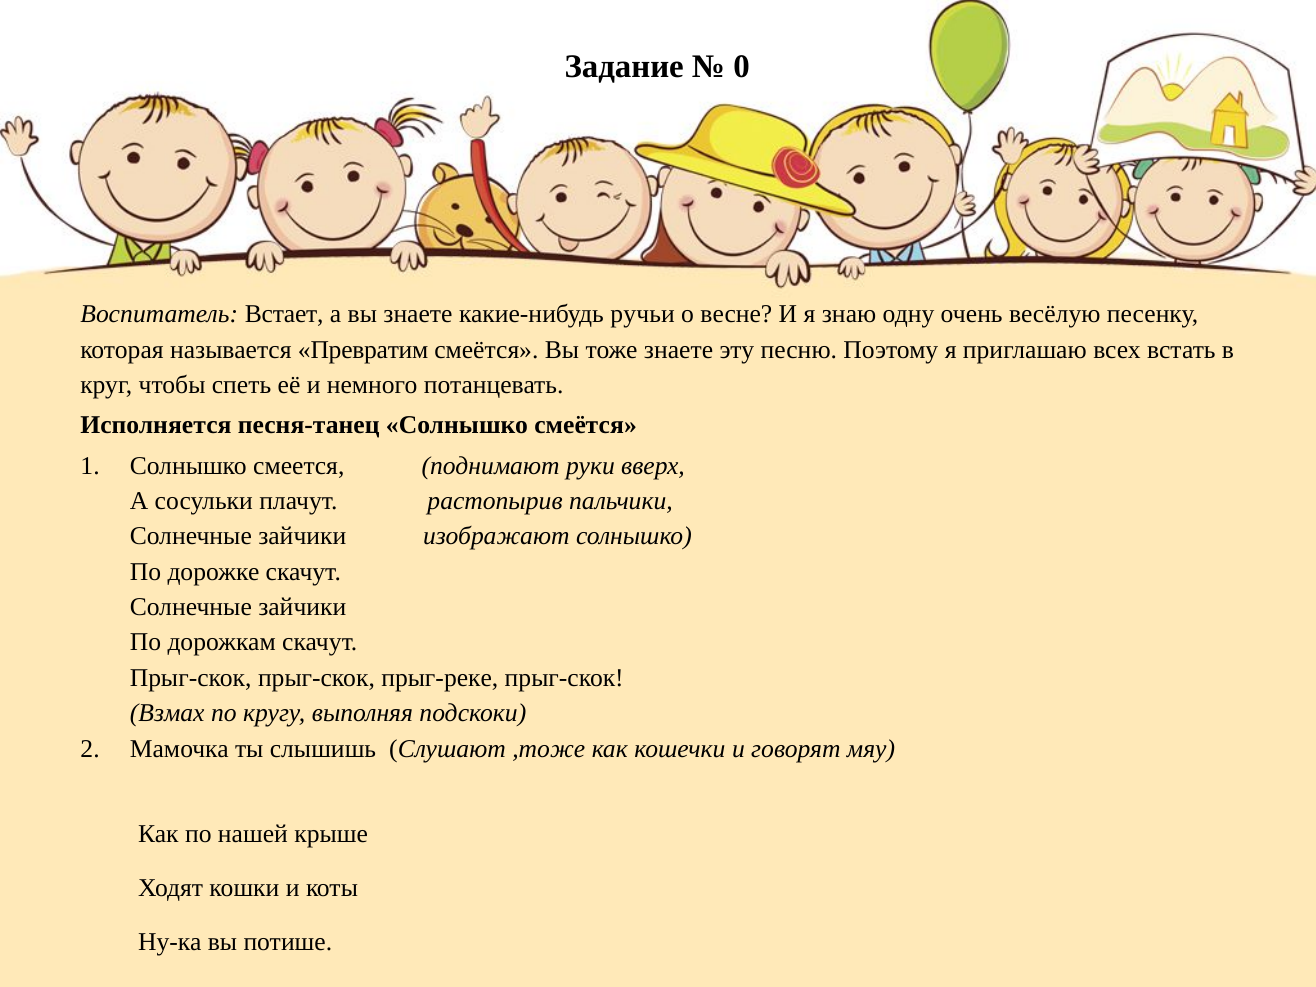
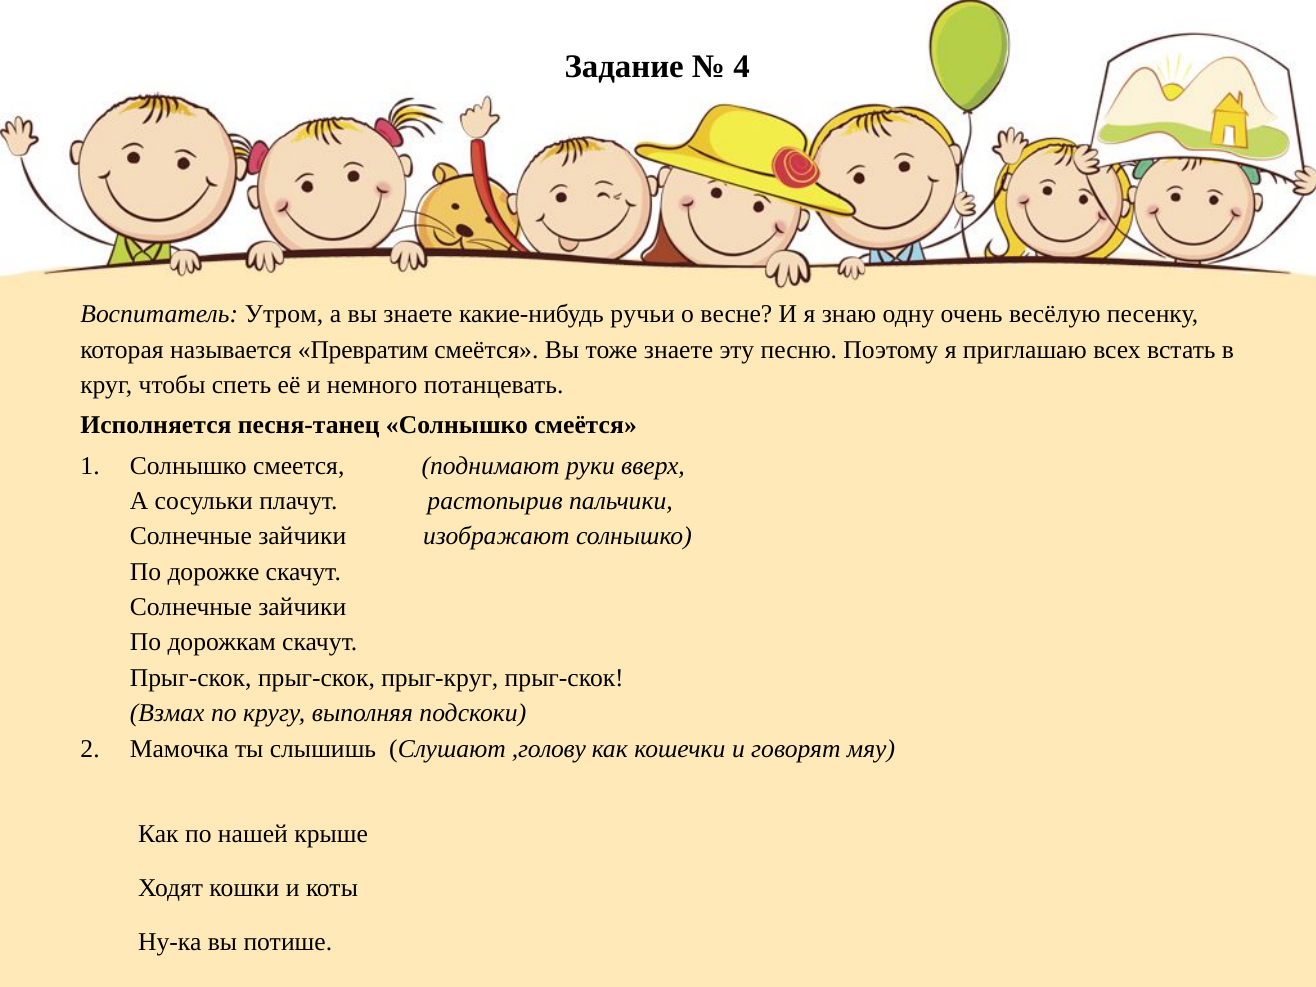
0: 0 -> 4
Встает: Встает -> Утром
прыг-реке: прыг-реке -> прыг-круг
,тоже: ,тоже -> ,голову
